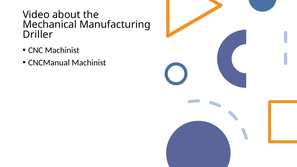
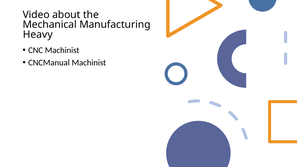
Driller: Driller -> Heavy
